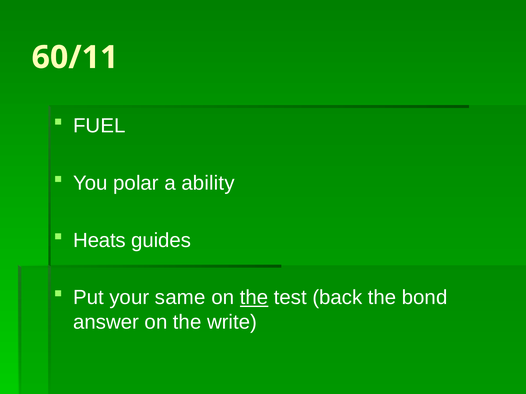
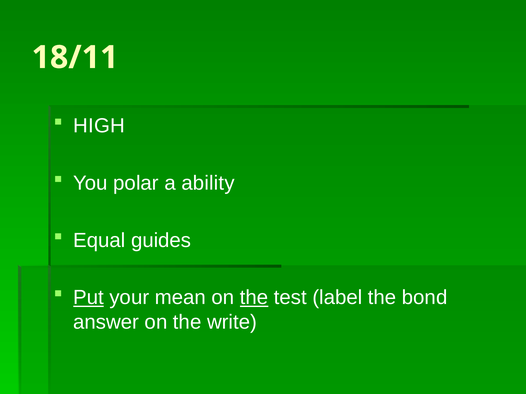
60/11: 60/11 -> 18/11
FUEL: FUEL -> HIGH
Heats: Heats -> Equal
Put underline: none -> present
same: same -> mean
back: back -> label
